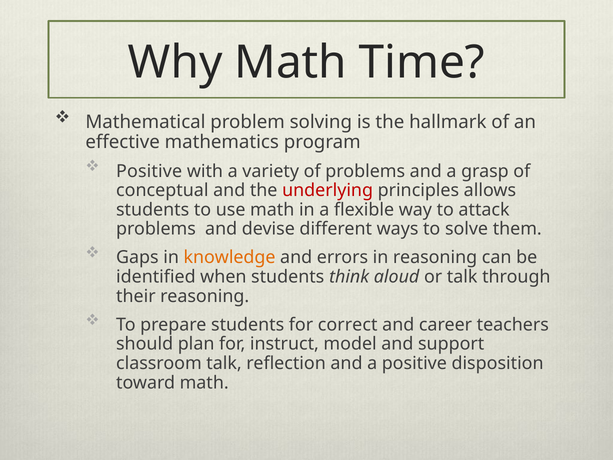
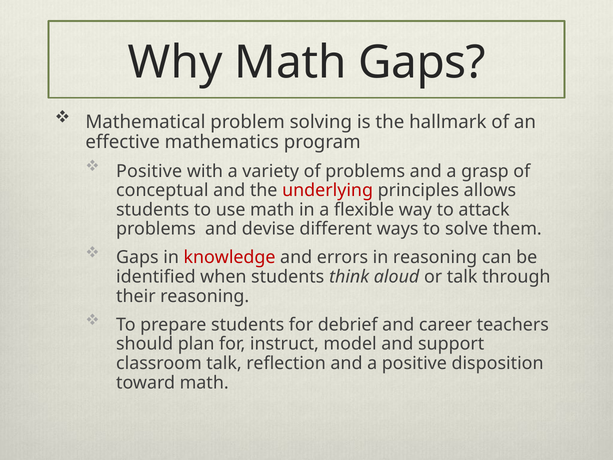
Math Time: Time -> Gaps
knowledge colour: orange -> red
correct: correct -> debrief
